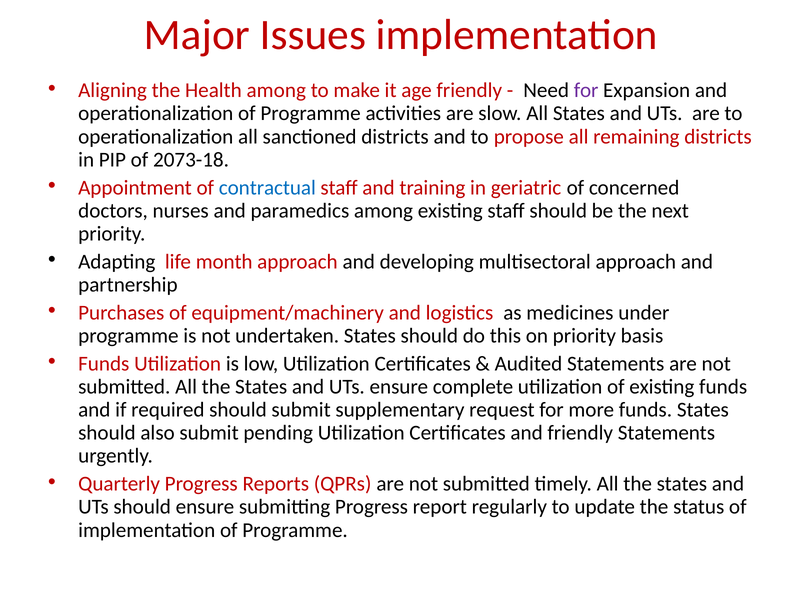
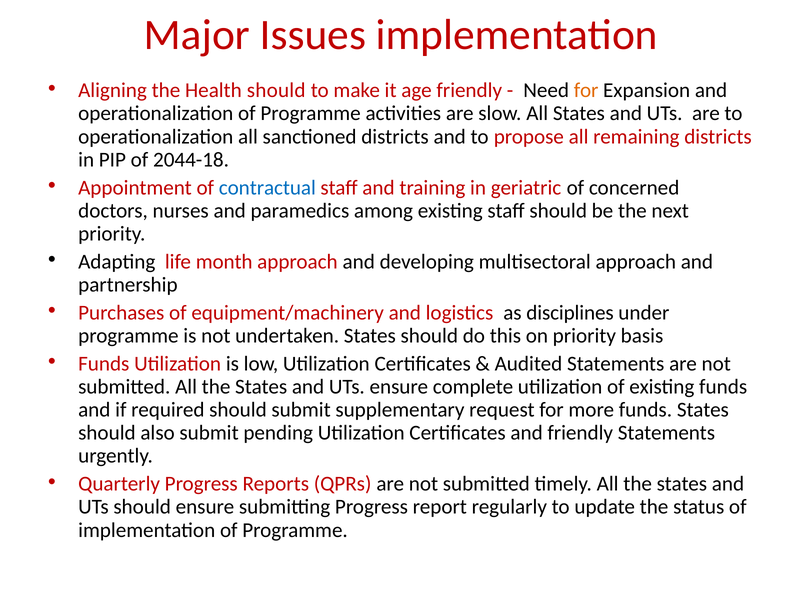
Health among: among -> should
for at (586, 90) colour: purple -> orange
2073-18: 2073-18 -> 2044-18
medicines: medicines -> disciplines
